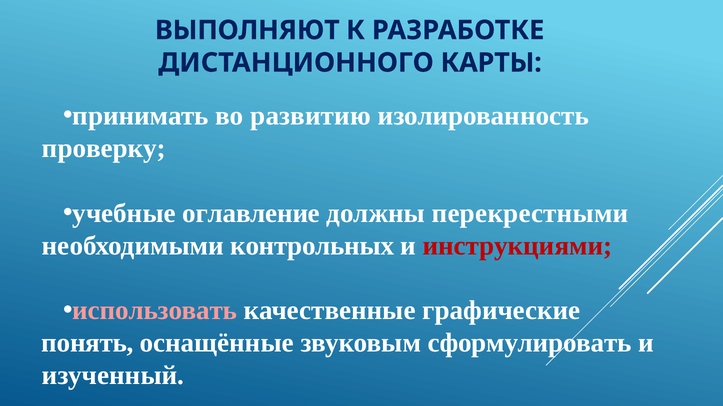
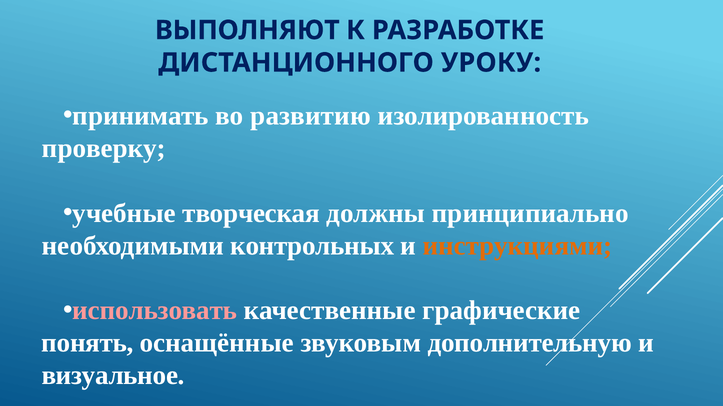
КАРТЫ: КАРТЫ -> УРОКУ
оглавление: оглавление -> творческая
перекрестными: перекрестными -> принципиально
инструкциями colour: red -> orange
сформулировать: сформулировать -> дополнительную
изученный: изученный -> визуальное
